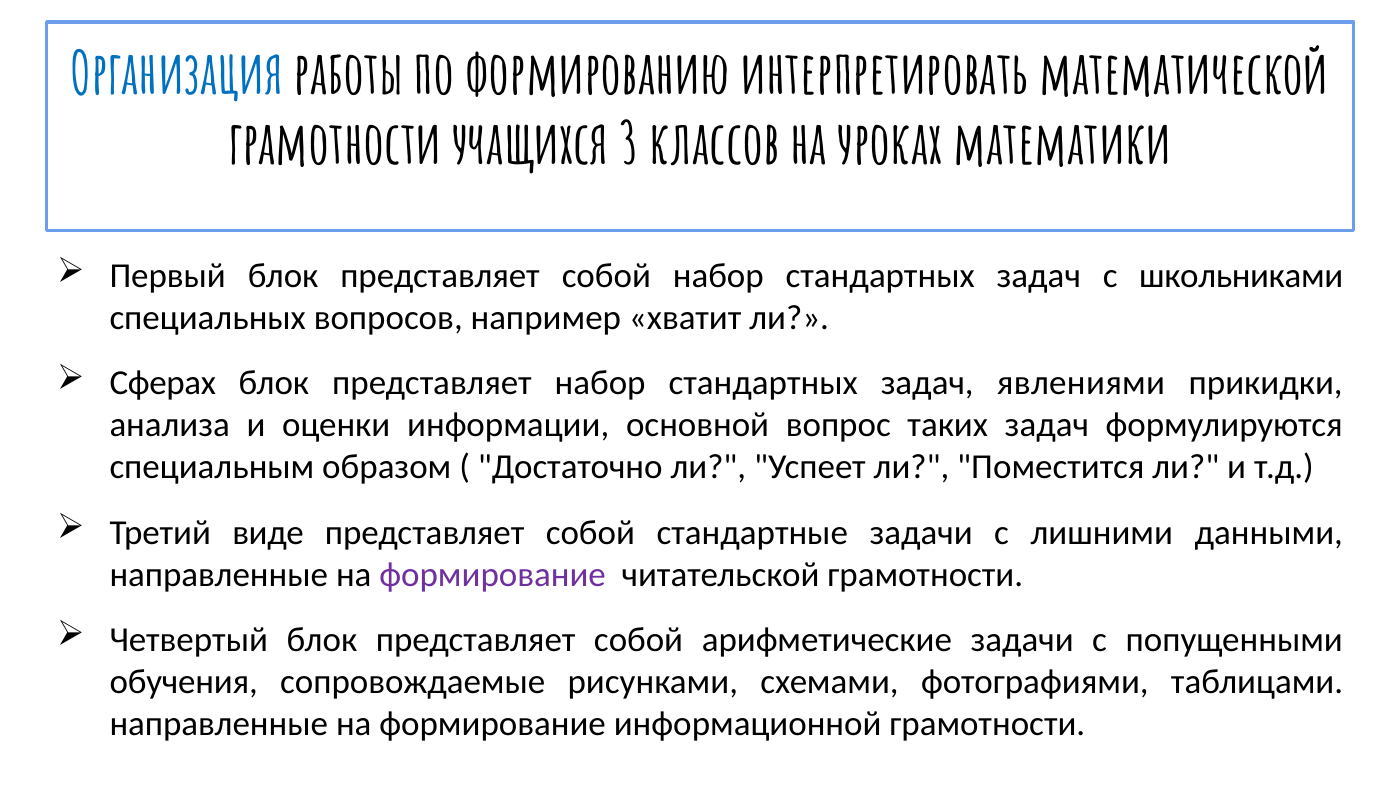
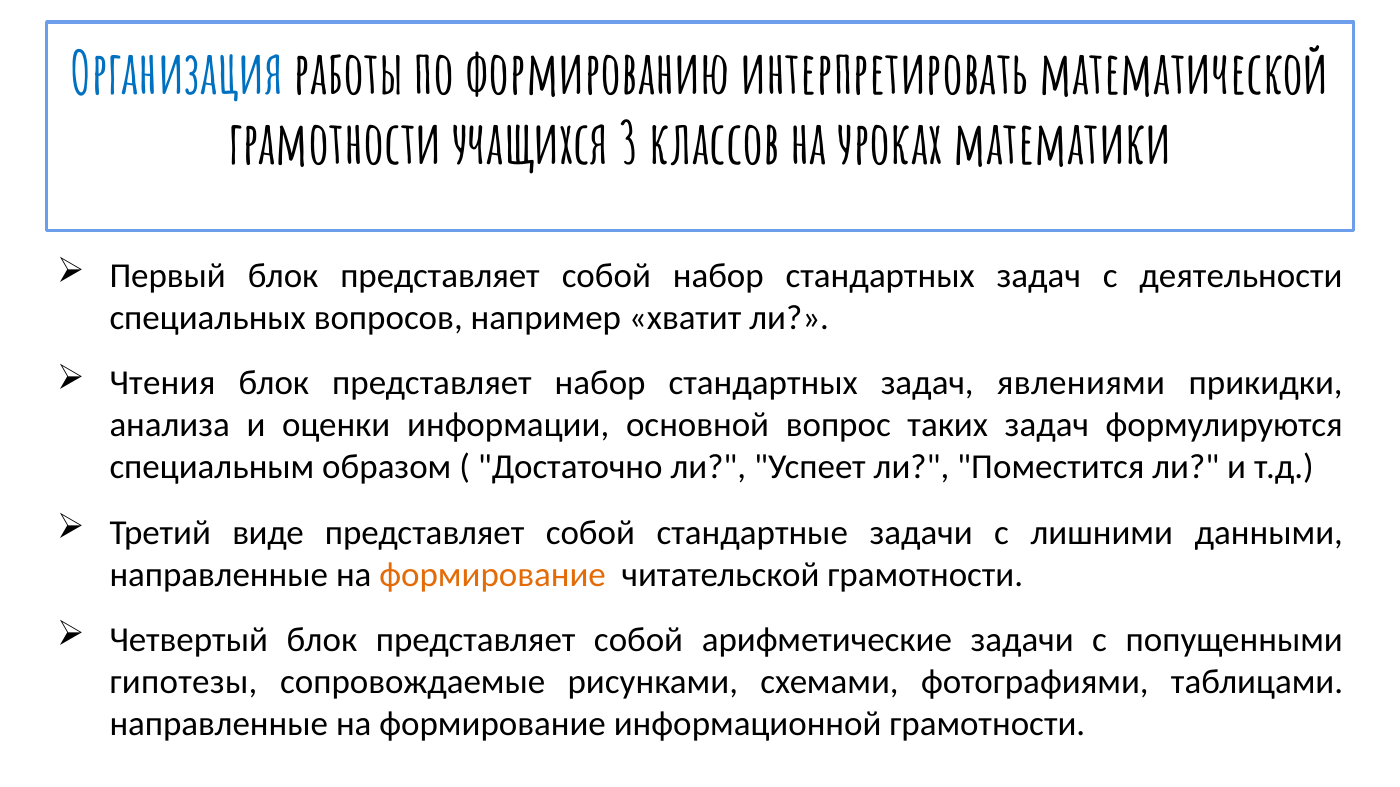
школьниками: школьниками -> деятельности
Сферах: Сферах -> Чтения
формирование at (493, 575) colour: purple -> orange
обучения: обучения -> гипотезы
